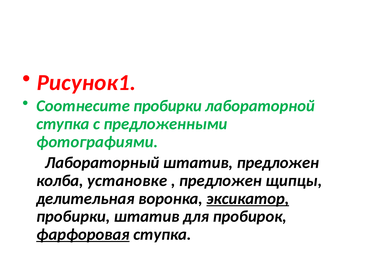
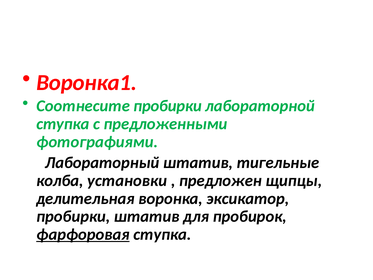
Рисунок1: Рисунок1 -> Воронка1
штатив предложен: предложен -> тигельные
установке: установке -> установки
эксикатор underline: present -> none
